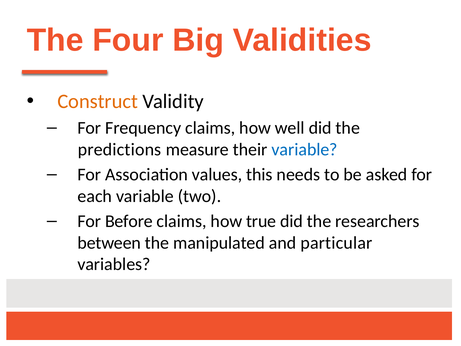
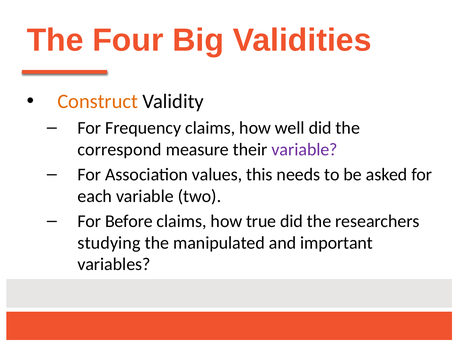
predictions: predictions -> correspond
variable at (305, 149) colour: blue -> purple
between: between -> studying
particular: particular -> important
